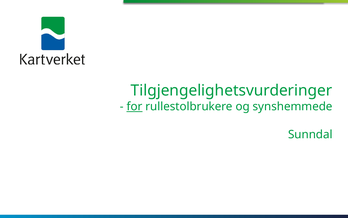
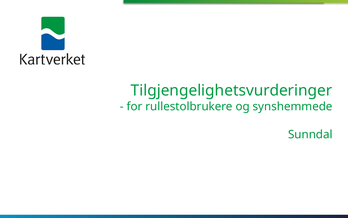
for underline: present -> none
